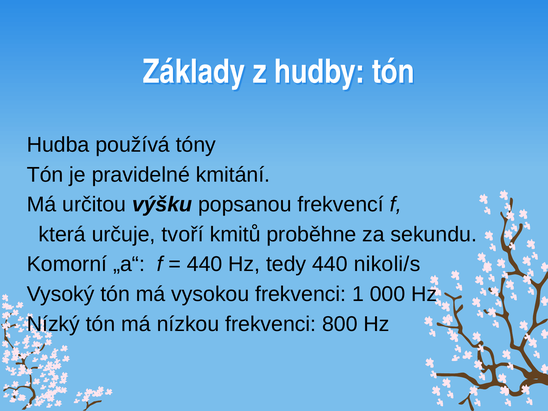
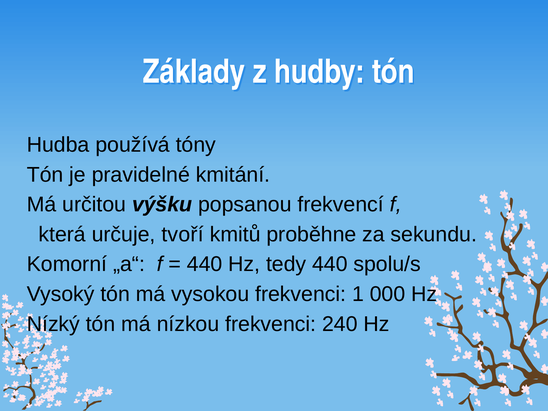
nikoli/s: nikoli/s -> spolu/s
800: 800 -> 240
